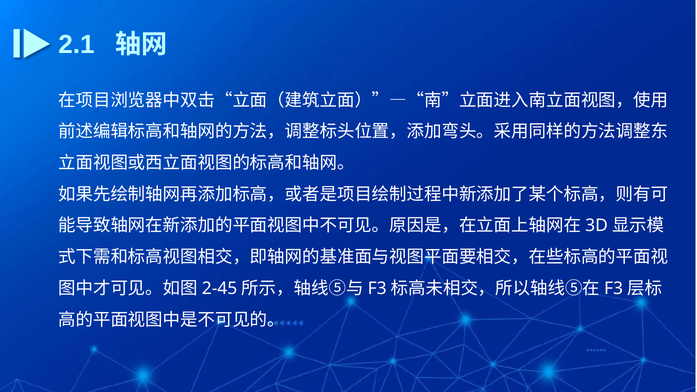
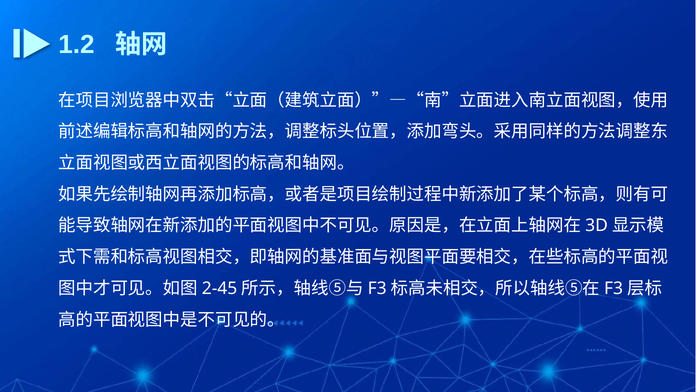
2.1: 2.1 -> 1.2
